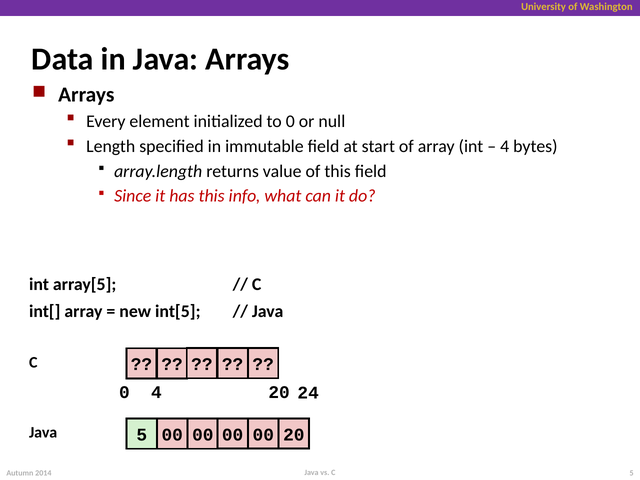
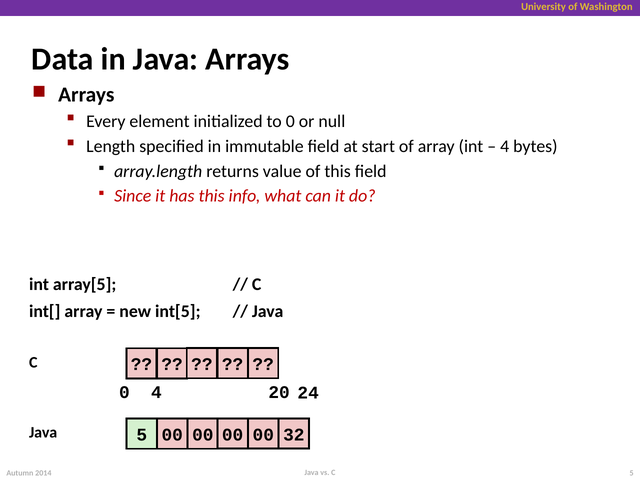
00 20: 20 -> 32
